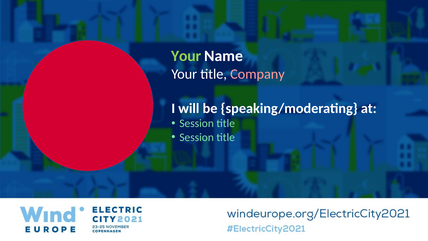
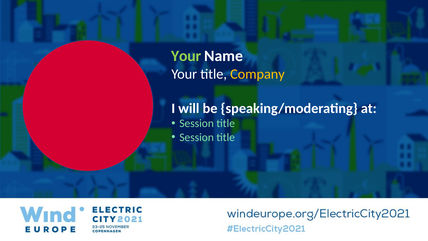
Company colour: pink -> yellow
